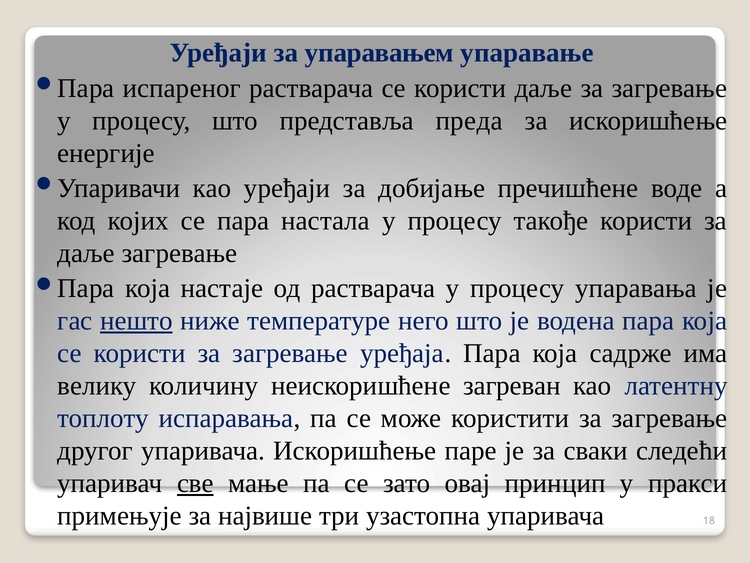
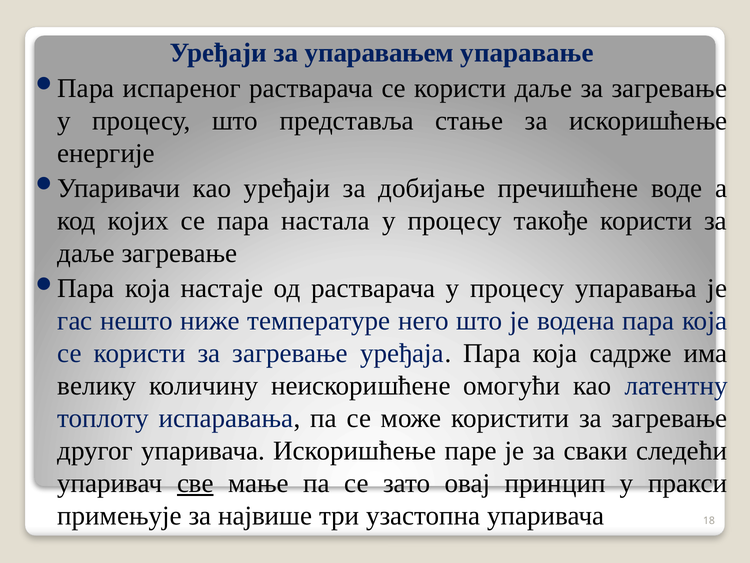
преда: преда -> стање
нешто underline: present -> none
загреван: загреван -> омогући
